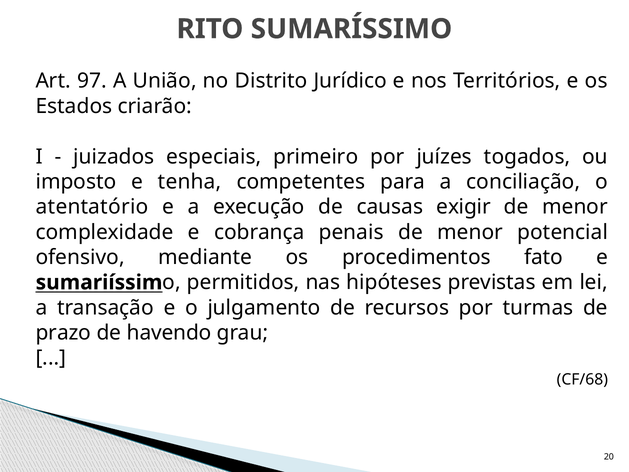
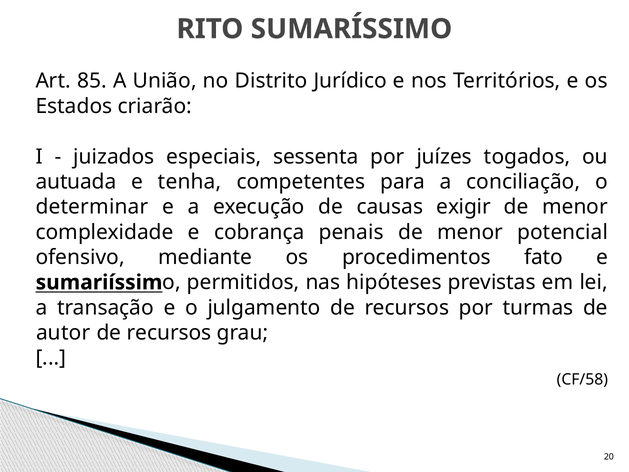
97: 97 -> 85
primeiro: primeiro -> sessenta
imposto: imposto -> autuada
atentatório: atentatório -> determinar
prazo: prazo -> autor
havendo at (169, 333): havendo -> recursos
CF/68: CF/68 -> CF/58
